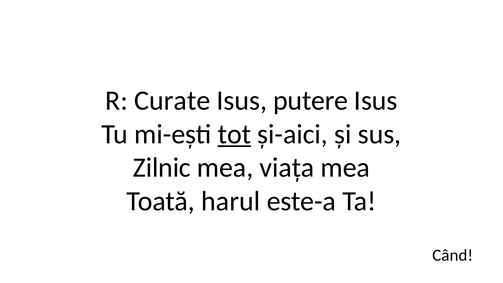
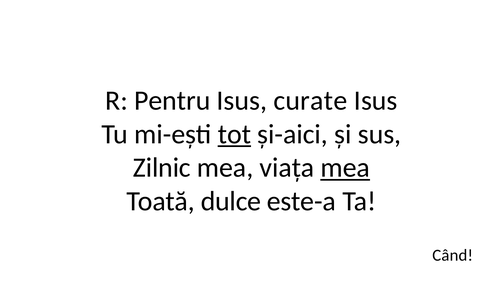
Curate: Curate -> Pentru
putere: putere -> curate
mea at (345, 168) underline: none -> present
harul: harul -> dulce
